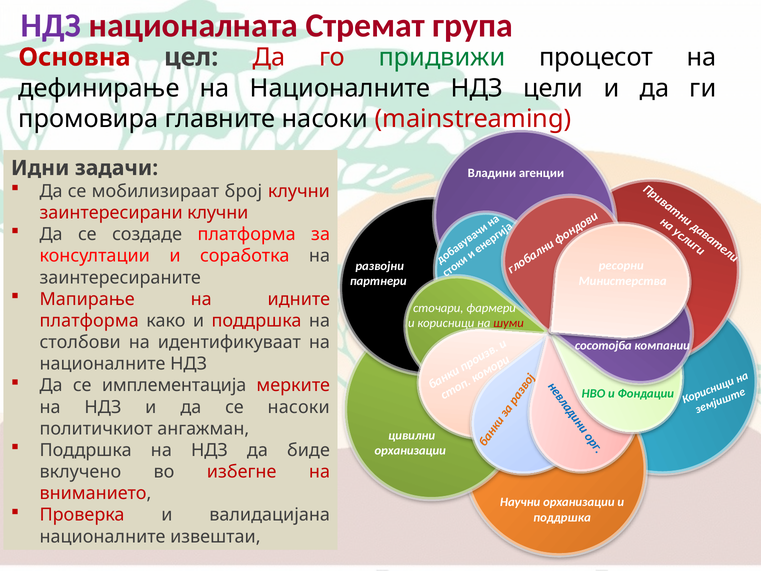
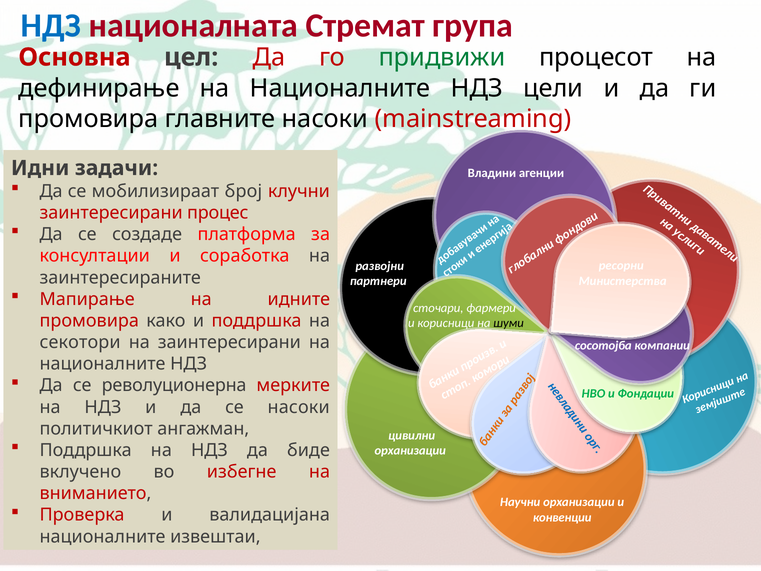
НДЗ at (51, 26) colour: purple -> blue
заинтересирани клучни: клучни -> процес
платформа at (89, 321): платформа -> промовира
шуми colour: red -> black
столбови: столбови -> секотори
на идентификуваат: идентификуваат -> заинтересирани
имплементација: имплементација -> револуционерна
поддршка at (562, 517): поддршка -> конвенции
